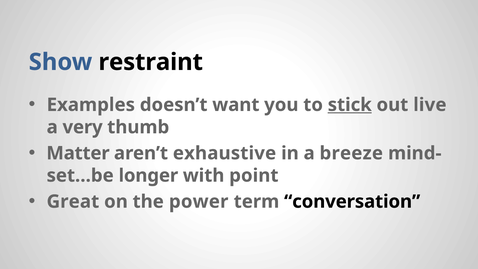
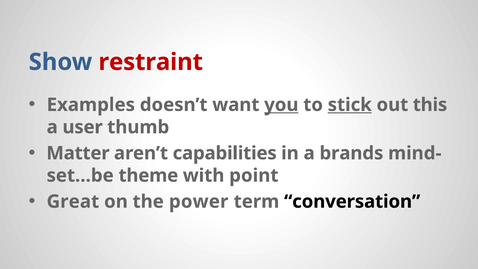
restraint colour: black -> red
you underline: none -> present
live: live -> this
very: very -> user
exhaustive: exhaustive -> capabilities
breeze: breeze -> brands
longer: longer -> theme
